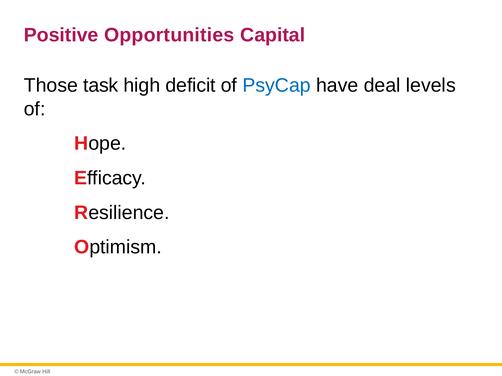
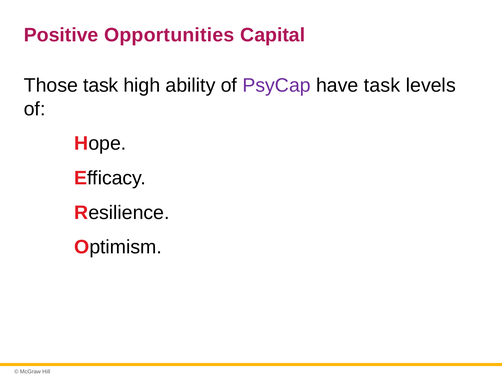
deficit: deficit -> ability
PsyCap colour: blue -> purple
have deal: deal -> task
